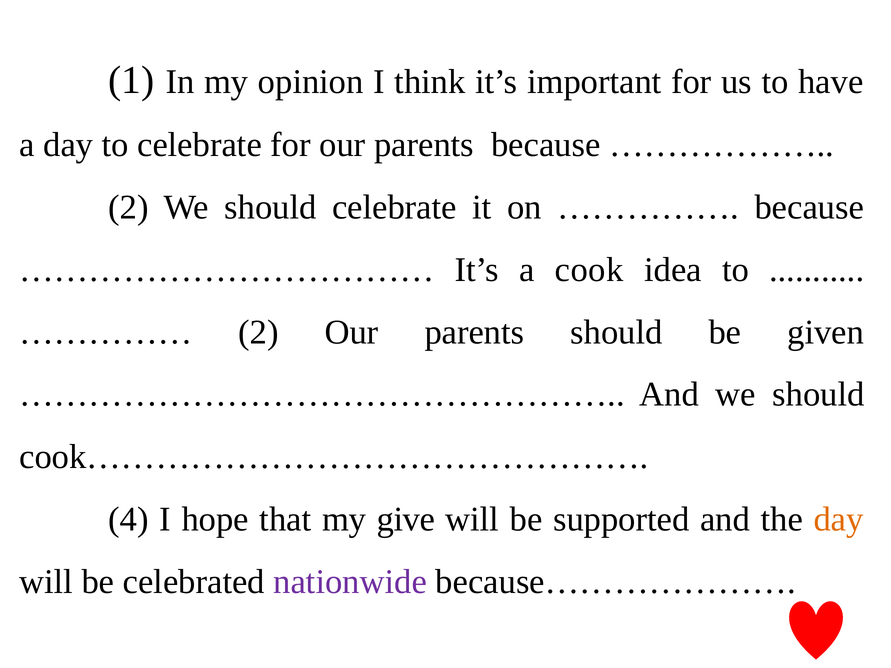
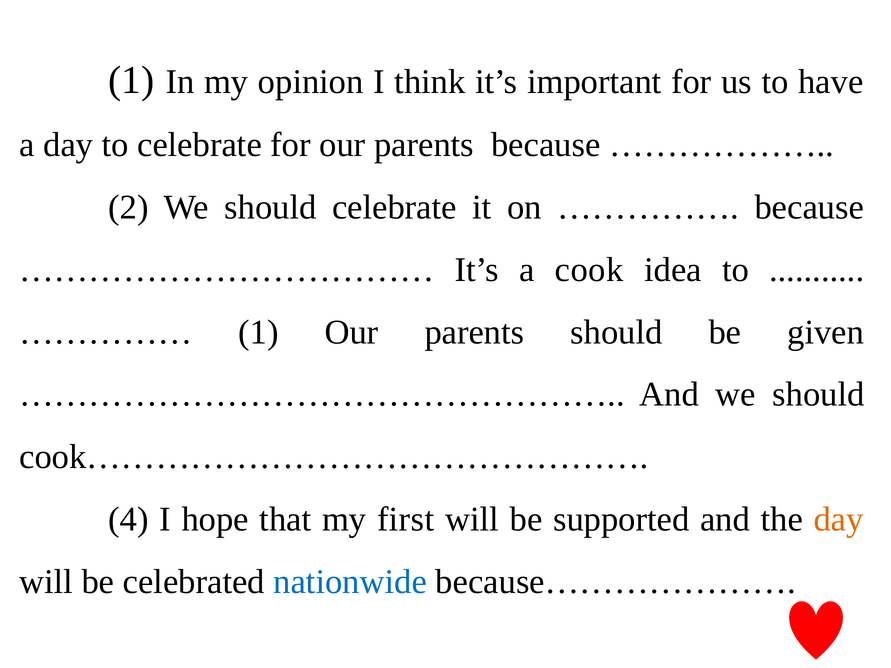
2 at (259, 332): 2 -> 1
give: give -> first
nationwide colour: purple -> blue
